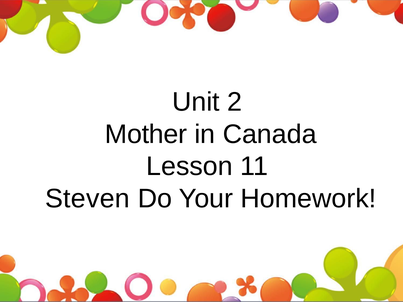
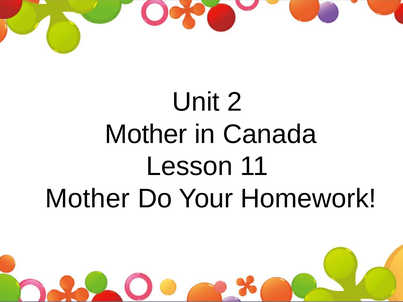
Steven at (88, 199): Steven -> Mother
